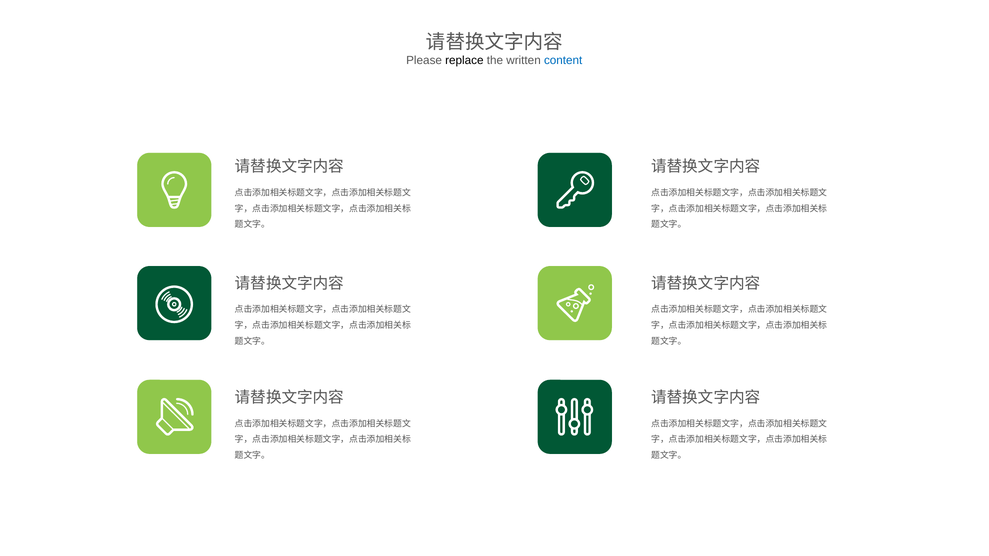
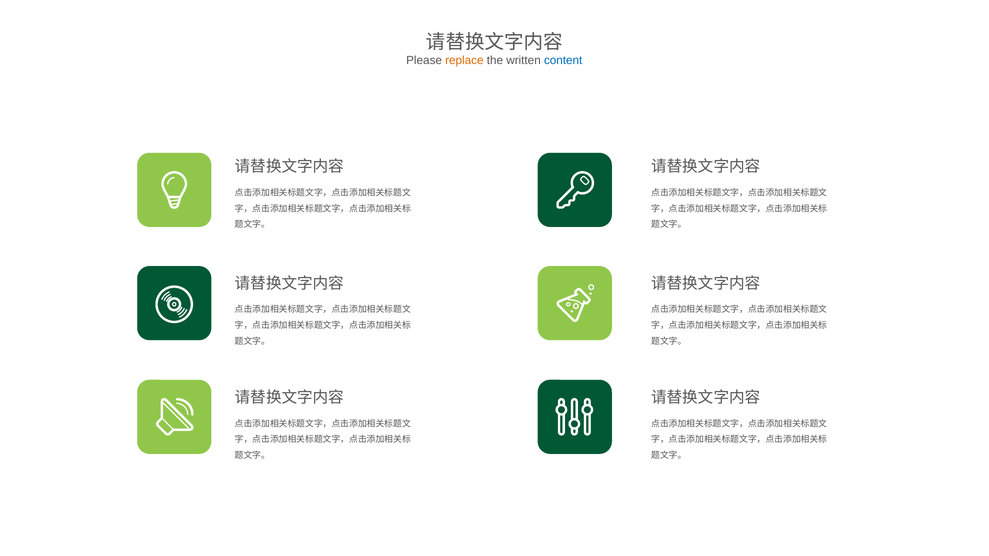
replace colour: black -> orange
